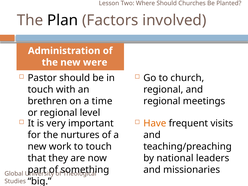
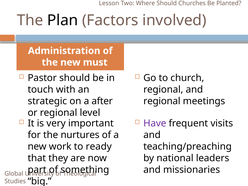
were: were -> must
brethren: brethren -> strategic
time: time -> after
Have colour: orange -> purple
to touch: touch -> ready
